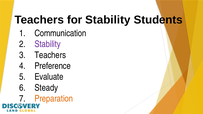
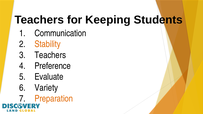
for Stability: Stability -> Keeping
Stability at (48, 44) colour: purple -> orange
Steady: Steady -> Variety
